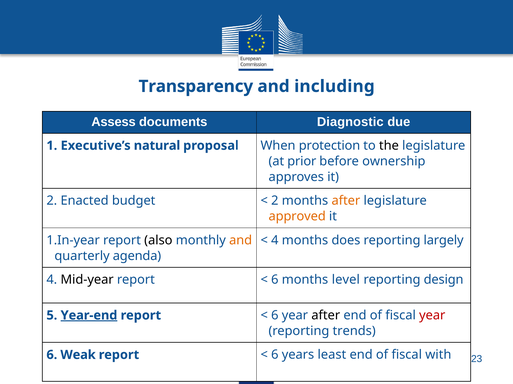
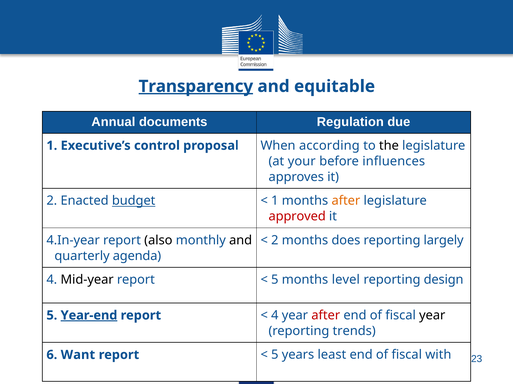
Transparency underline: none -> present
including: including -> equitable
Assess: Assess -> Annual
Diagnostic: Diagnostic -> Regulation
natural: natural -> control
protection: protection -> according
prior: prior -> your
ownership: ownership -> influences
budget underline: none -> present
2 at (275, 201): 2 -> 1
approved colour: orange -> red
1.In-year: 1.In-year -> 4.In-year
and at (241, 241) colour: orange -> black
4 at (275, 241): 4 -> 2
6 at (275, 280): 6 -> 5
6 at (275, 316): 6 -> 4
after at (326, 316) colour: black -> red
year at (432, 316) colour: red -> black
Weak: Weak -> Want
6 at (275, 355): 6 -> 5
